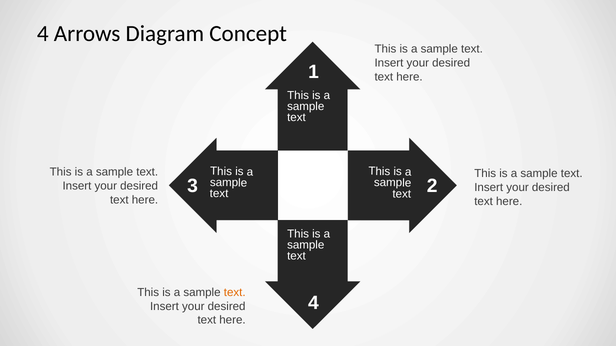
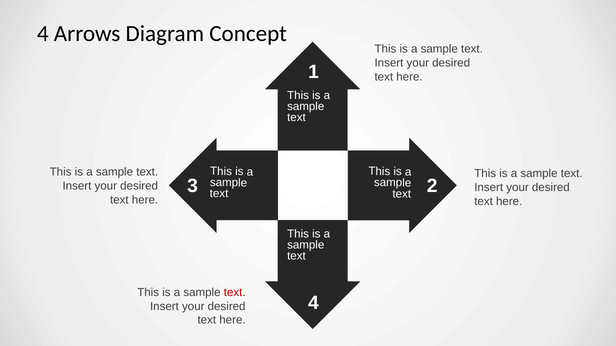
text at (235, 293) colour: orange -> red
